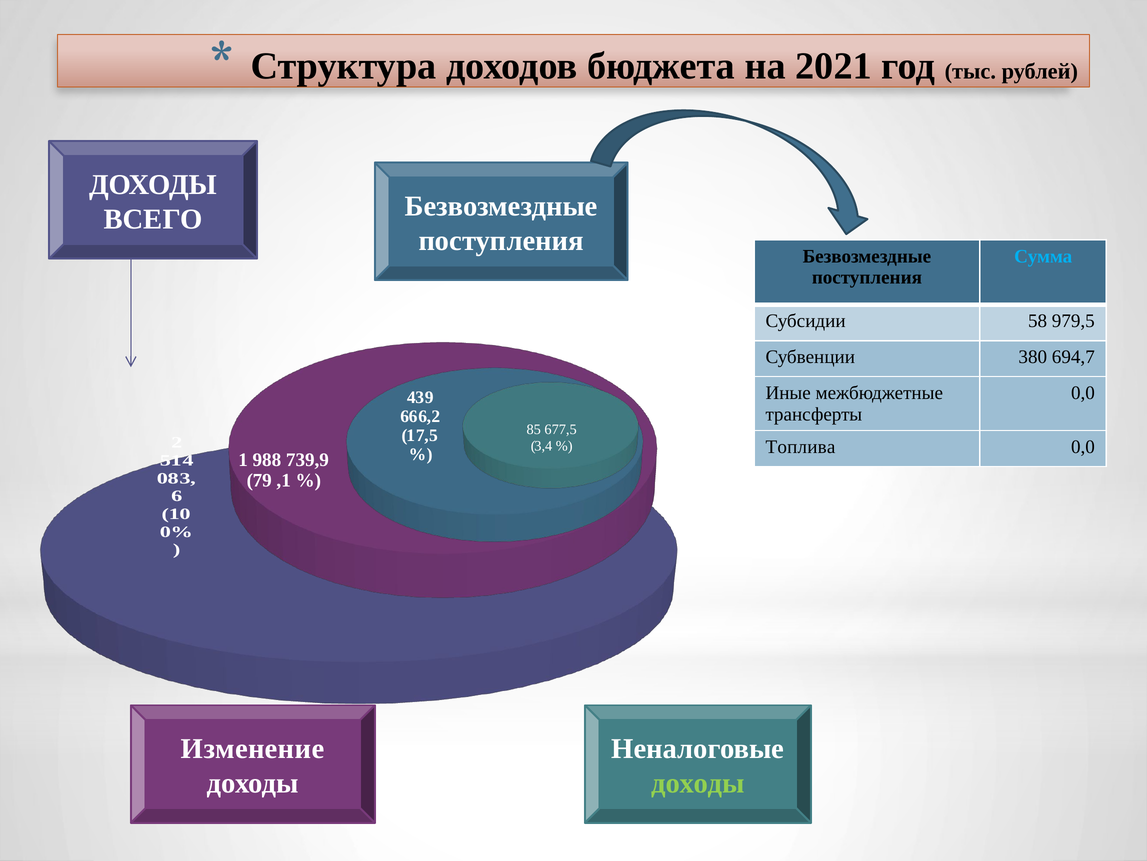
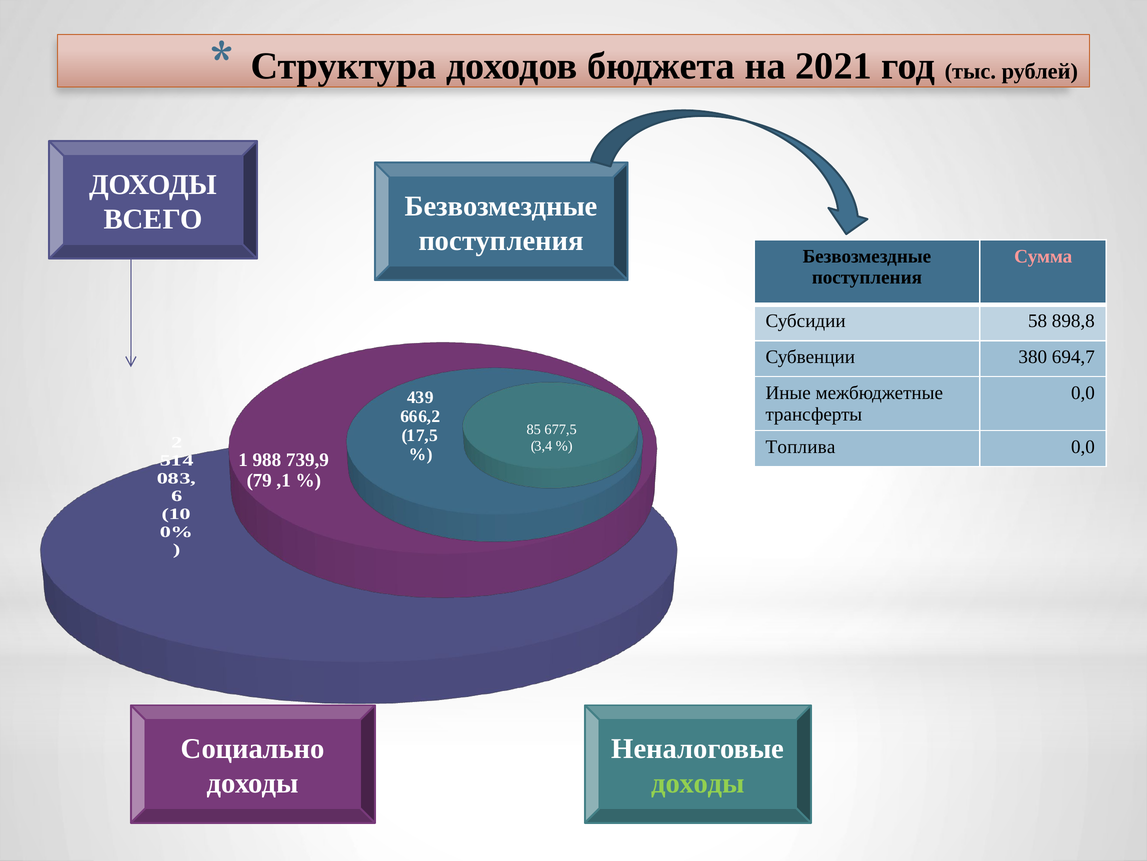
Сумма colour: light blue -> pink
979,5: 979,5 -> 898,8
Изменение: Изменение -> Социально
